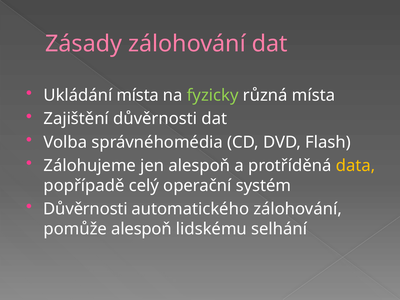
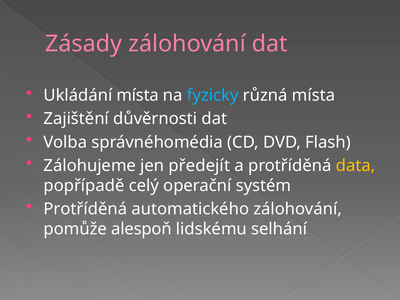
fyzicky colour: light green -> light blue
jen alespoň: alespoň -> předejít
Důvěrnosti at (85, 209): Důvěrnosti -> Protříděná
